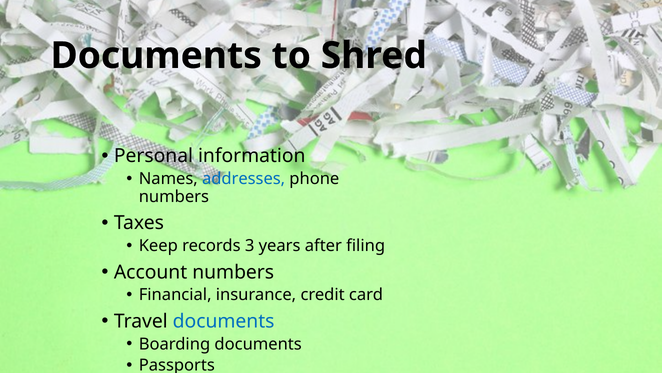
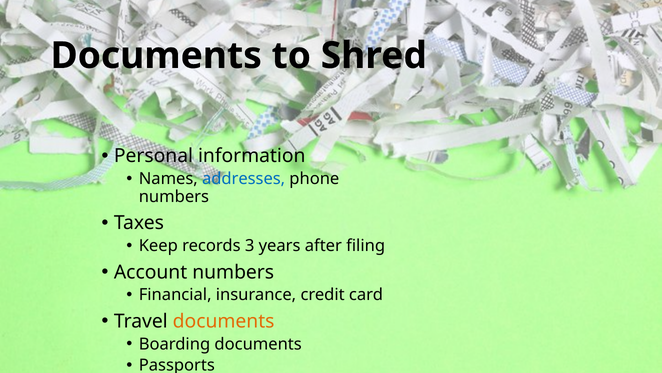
documents at (224, 321) colour: blue -> orange
